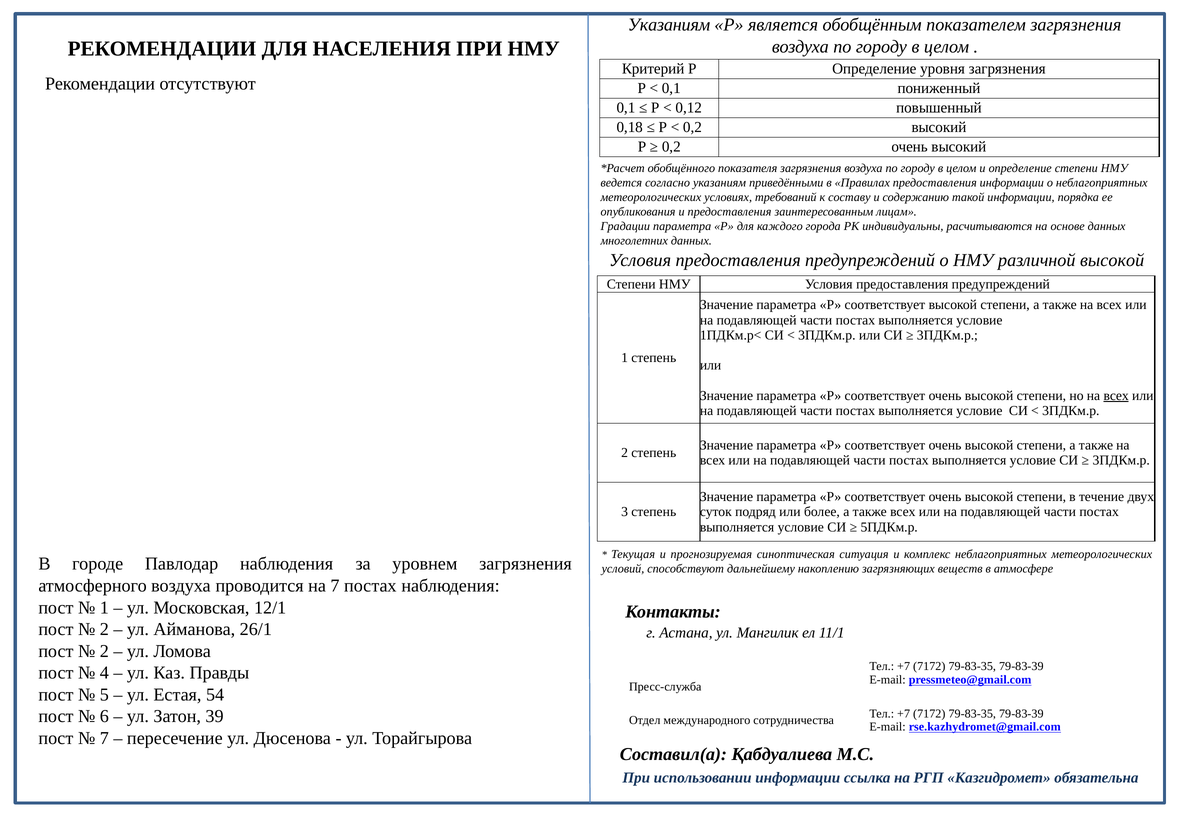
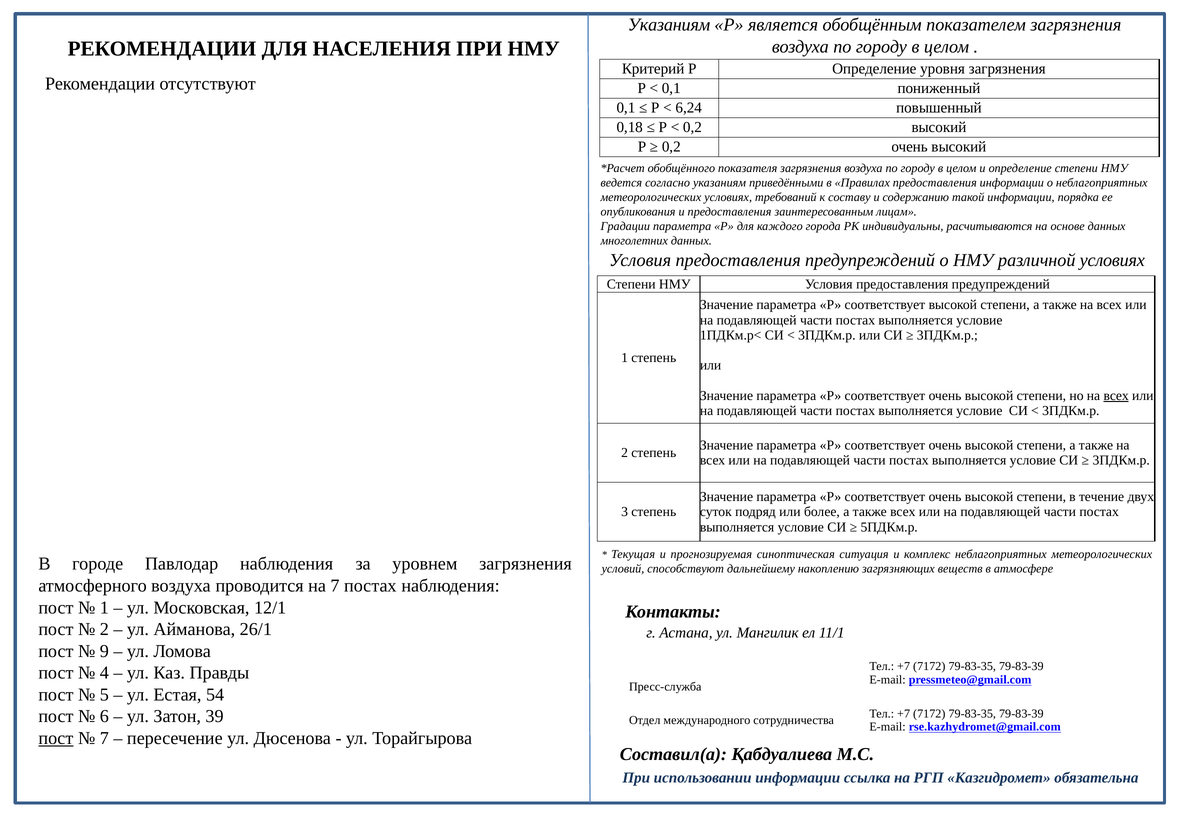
0,12: 0,12 -> 6,24
различной высокой: высокой -> условиях
2 at (104, 651): 2 -> 9
пост at (56, 738) underline: none -> present
